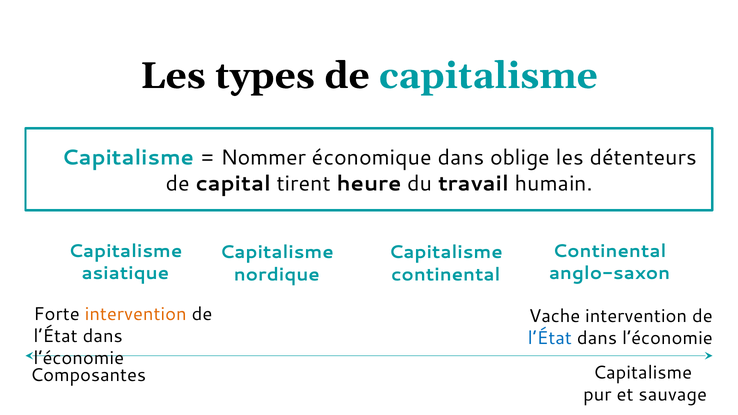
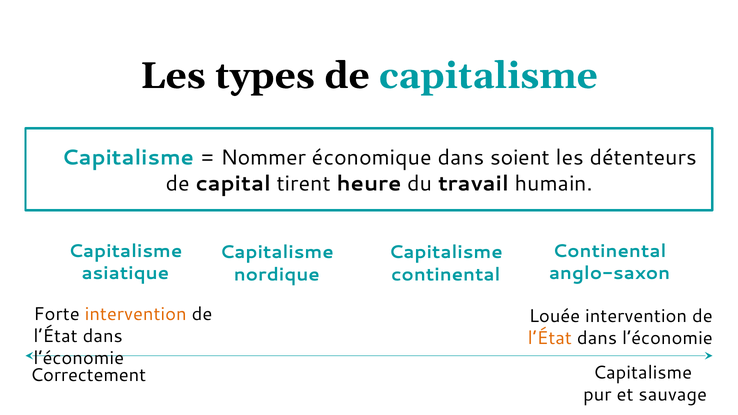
oblige: oblige -> soient
Vache: Vache -> Louée
l’État at (550, 338) colour: blue -> orange
Composantes: Composantes -> Correctement
